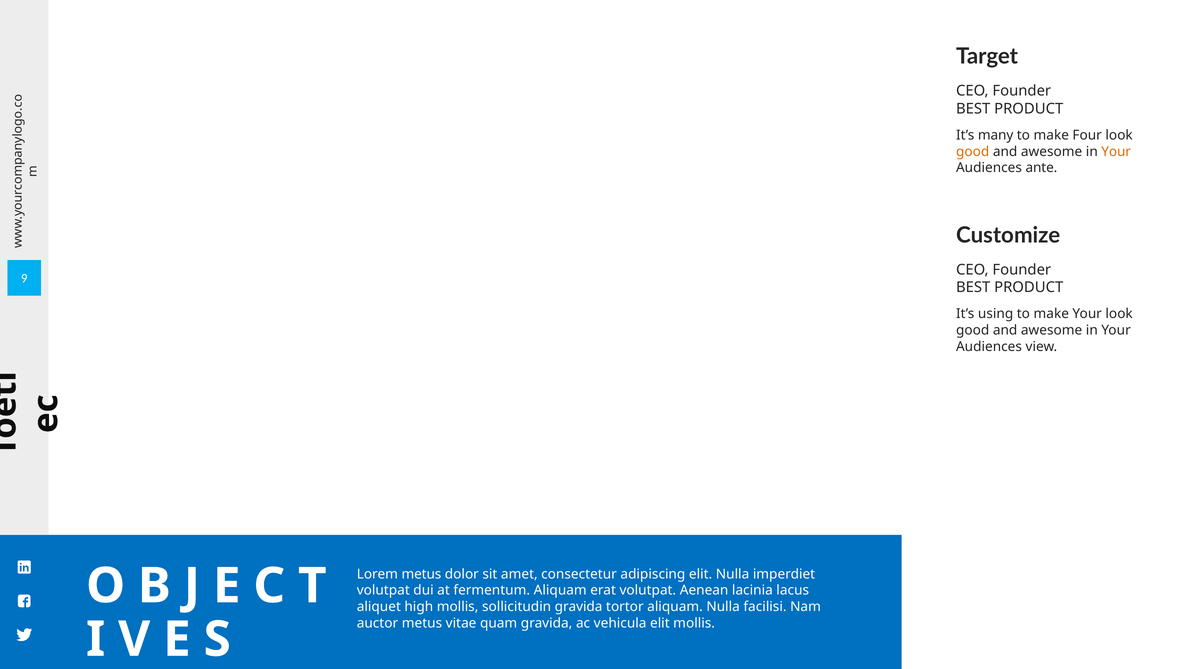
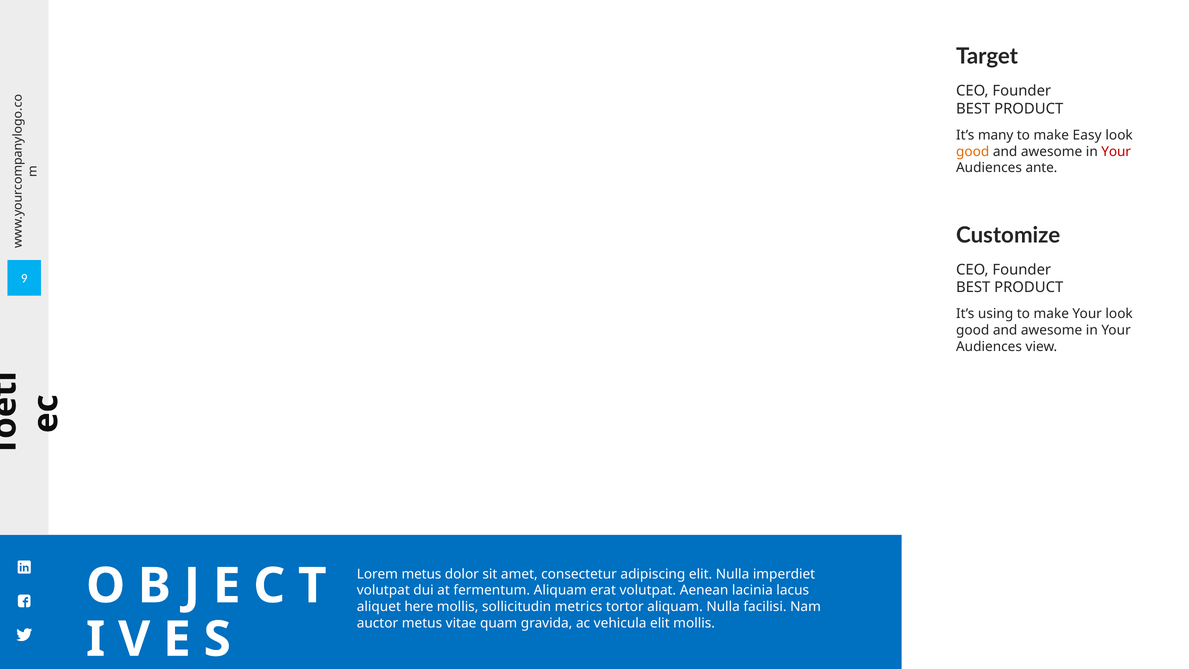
Four: Four -> Easy
Your at (1116, 152) colour: orange -> red
high: high -> here
sollicitudin gravida: gravida -> metrics
